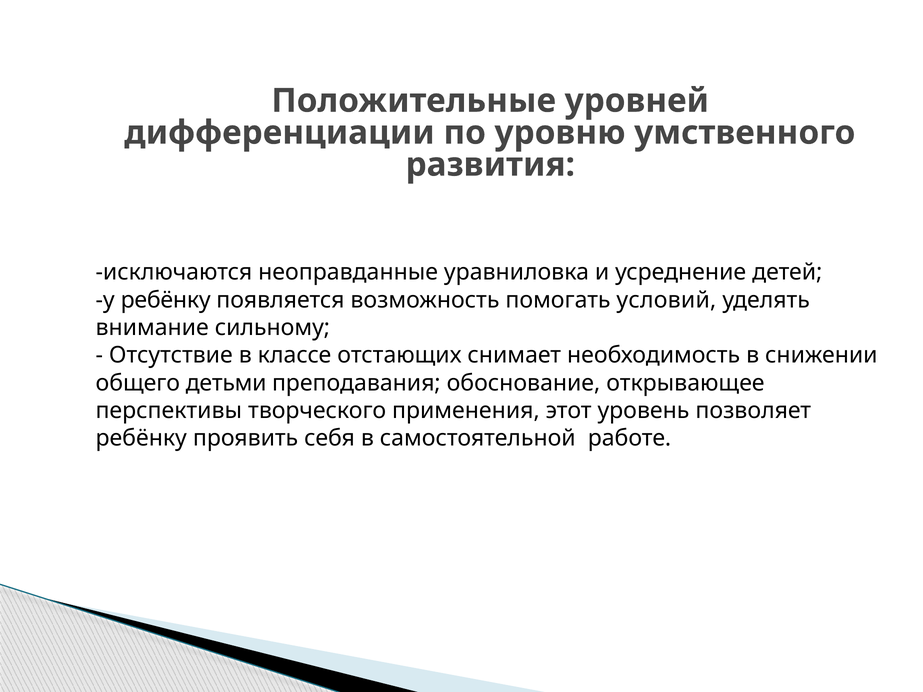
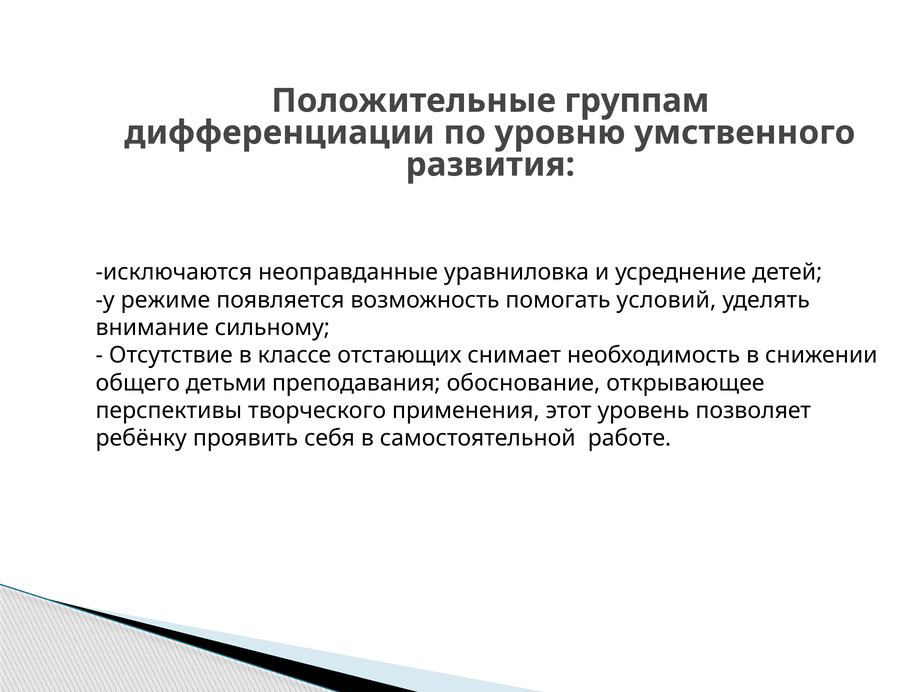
уровней: уровней -> группам
у ребёнку: ребёнку -> режиме
